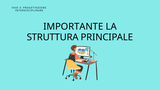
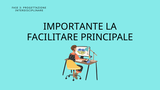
STRUTTURA: STRUTTURA -> FACILITARE
